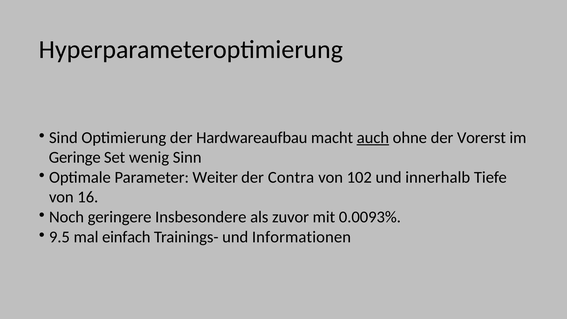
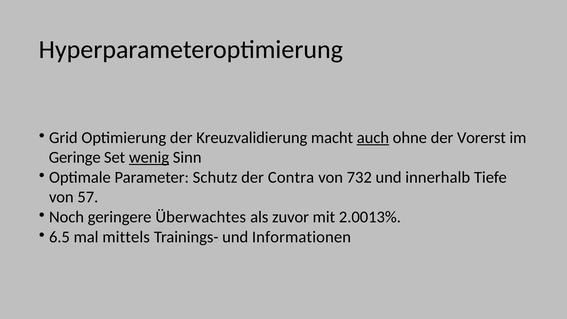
Sind: Sind -> Grid
Hardwareaufbau: Hardwareaufbau -> Kreuzvalidierung
wenig underline: none -> present
Weiter: Weiter -> Schutz
102: 102 -> 732
16: 16 -> 57
Insbesondere: Insbesondere -> Überwachtes
0.0093%: 0.0093% -> 2.0013%
9.5: 9.5 -> 6.5
einfach: einfach -> mittels
